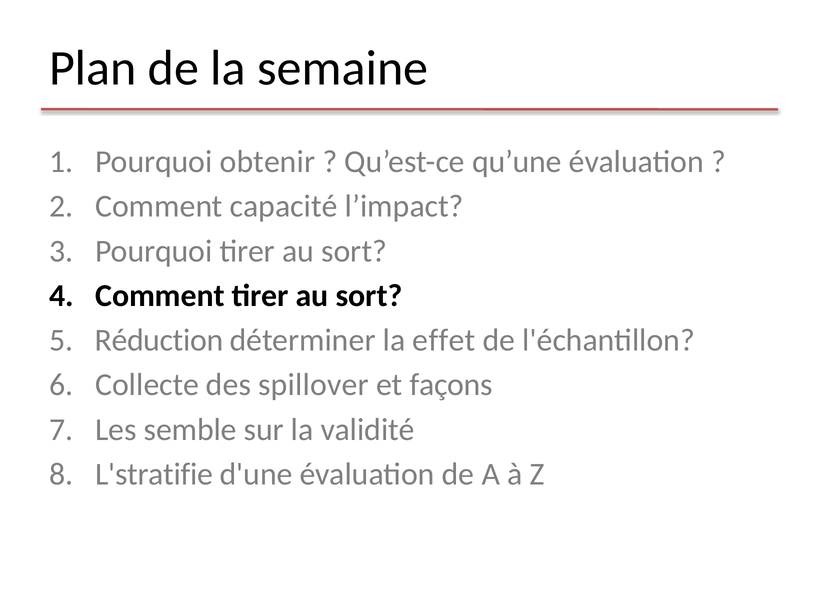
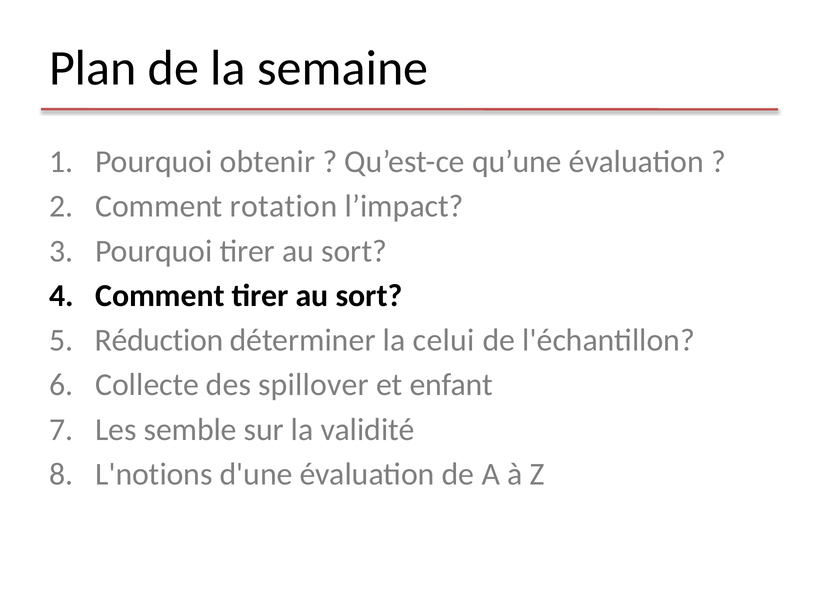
capacité: capacité -> rotation
effet: effet -> celui
façons: façons -> enfant
L'stratifie: L'stratifie -> L'notions
